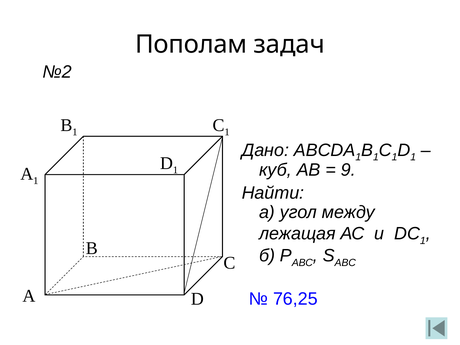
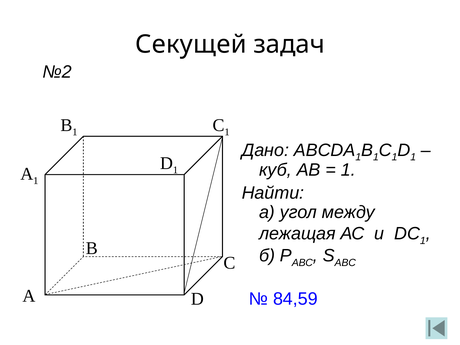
Пополам: Пополам -> Секущей
9 at (348, 170): 9 -> 1
76,25: 76,25 -> 84,59
